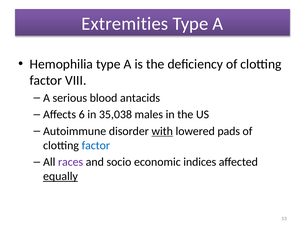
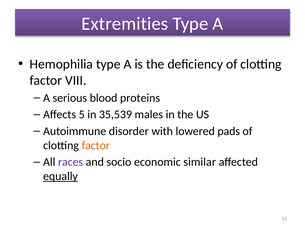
antacids: antacids -> proteins
6: 6 -> 5
35,038: 35,038 -> 35,539
with underline: present -> none
factor at (96, 145) colour: blue -> orange
indices: indices -> similar
